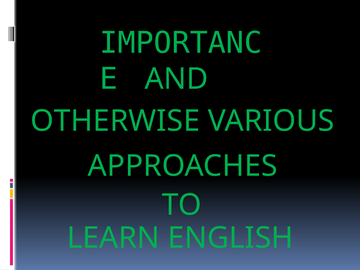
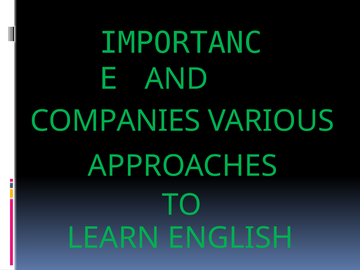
OTHERWISE: OTHERWISE -> COMPANIES
